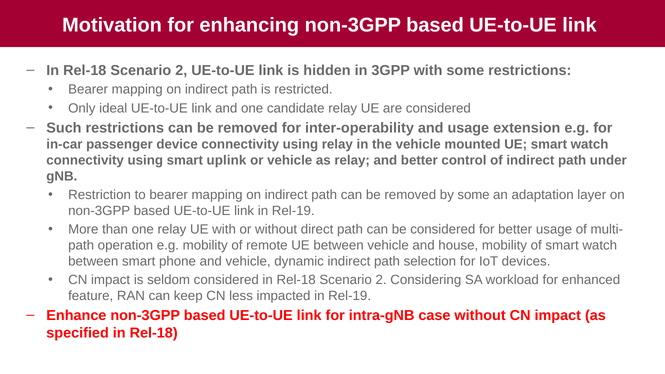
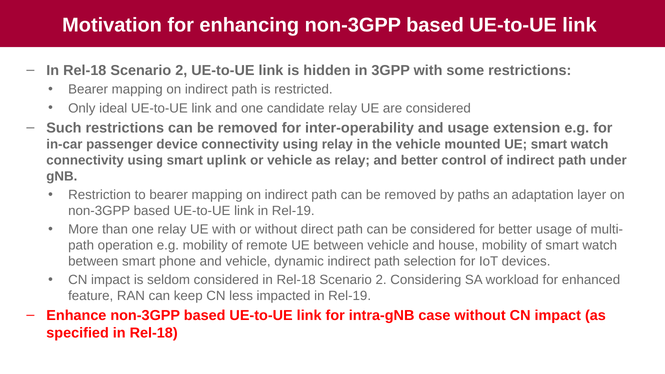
by some: some -> paths
